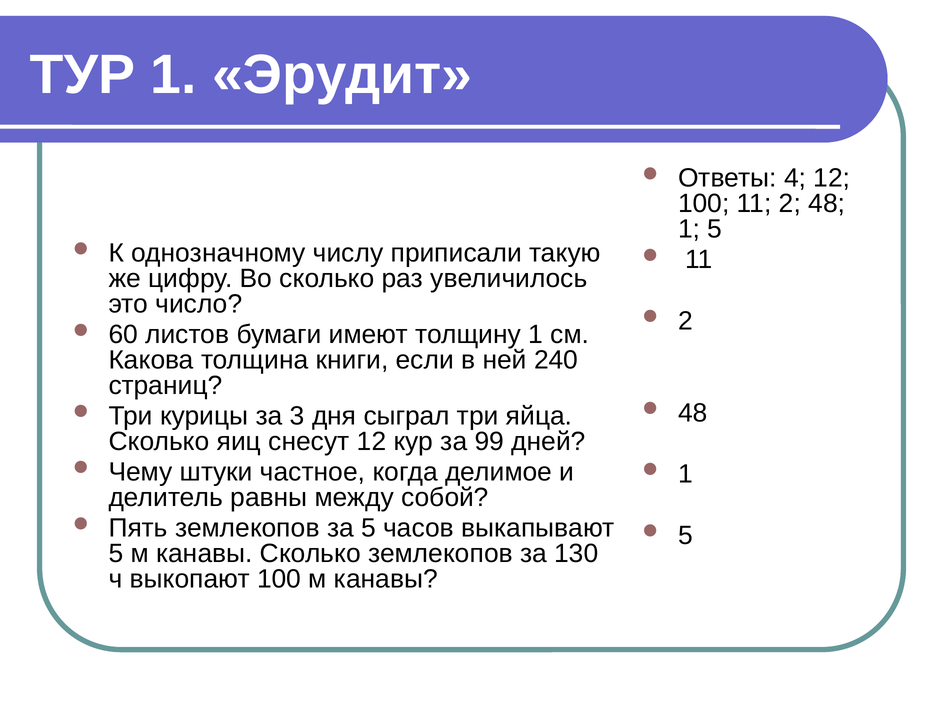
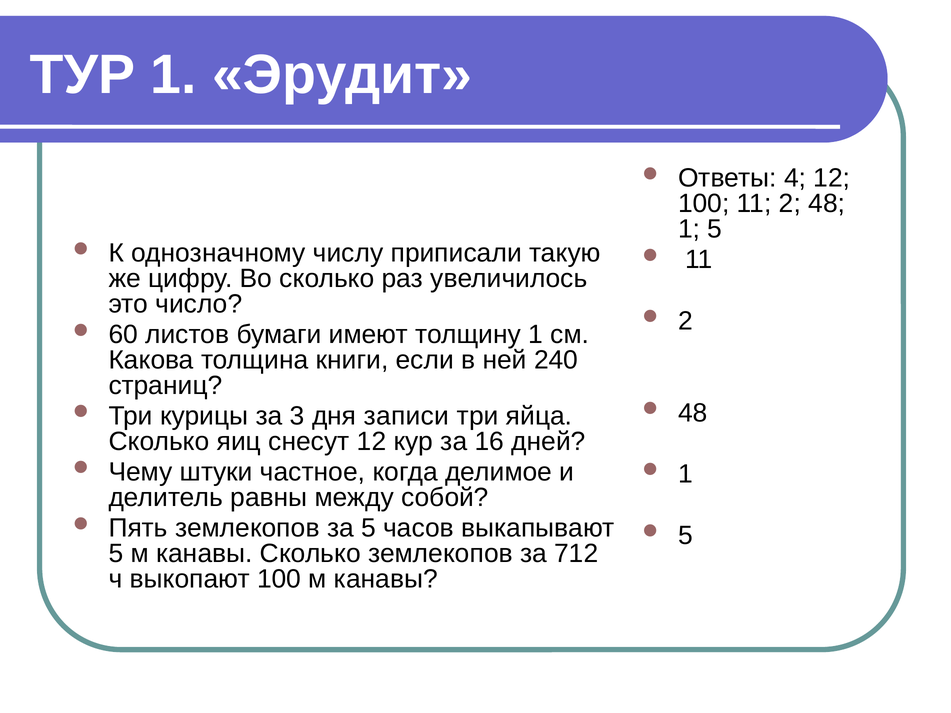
сыграл: сыграл -> записи
99: 99 -> 16
130: 130 -> 712
